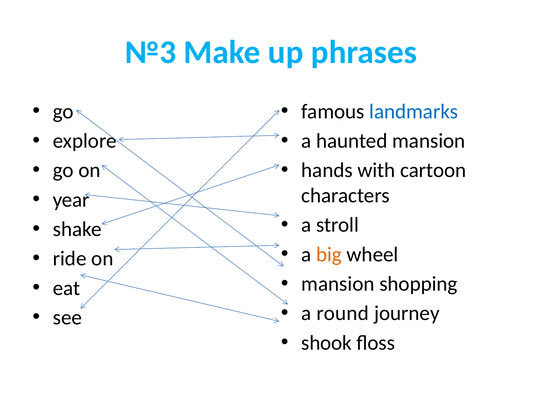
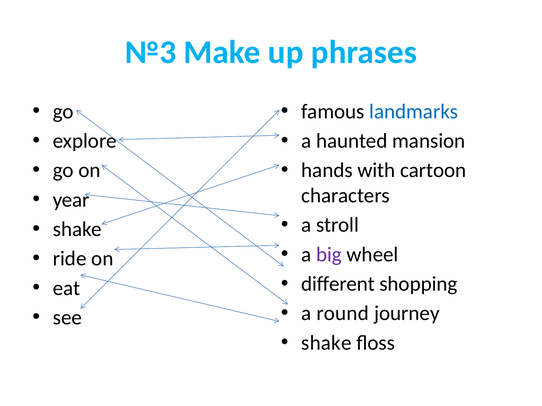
big colour: orange -> purple
mansion at (338, 284): mansion -> different
shook at (327, 343): shook -> shake
